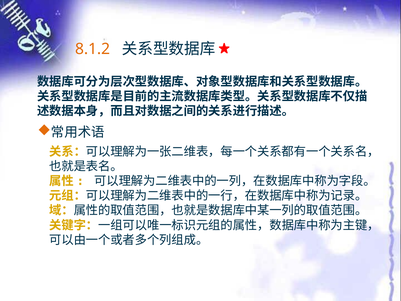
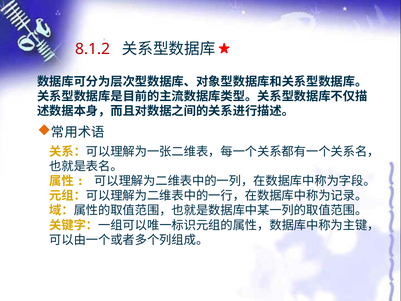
8.1.2 colour: orange -> red
